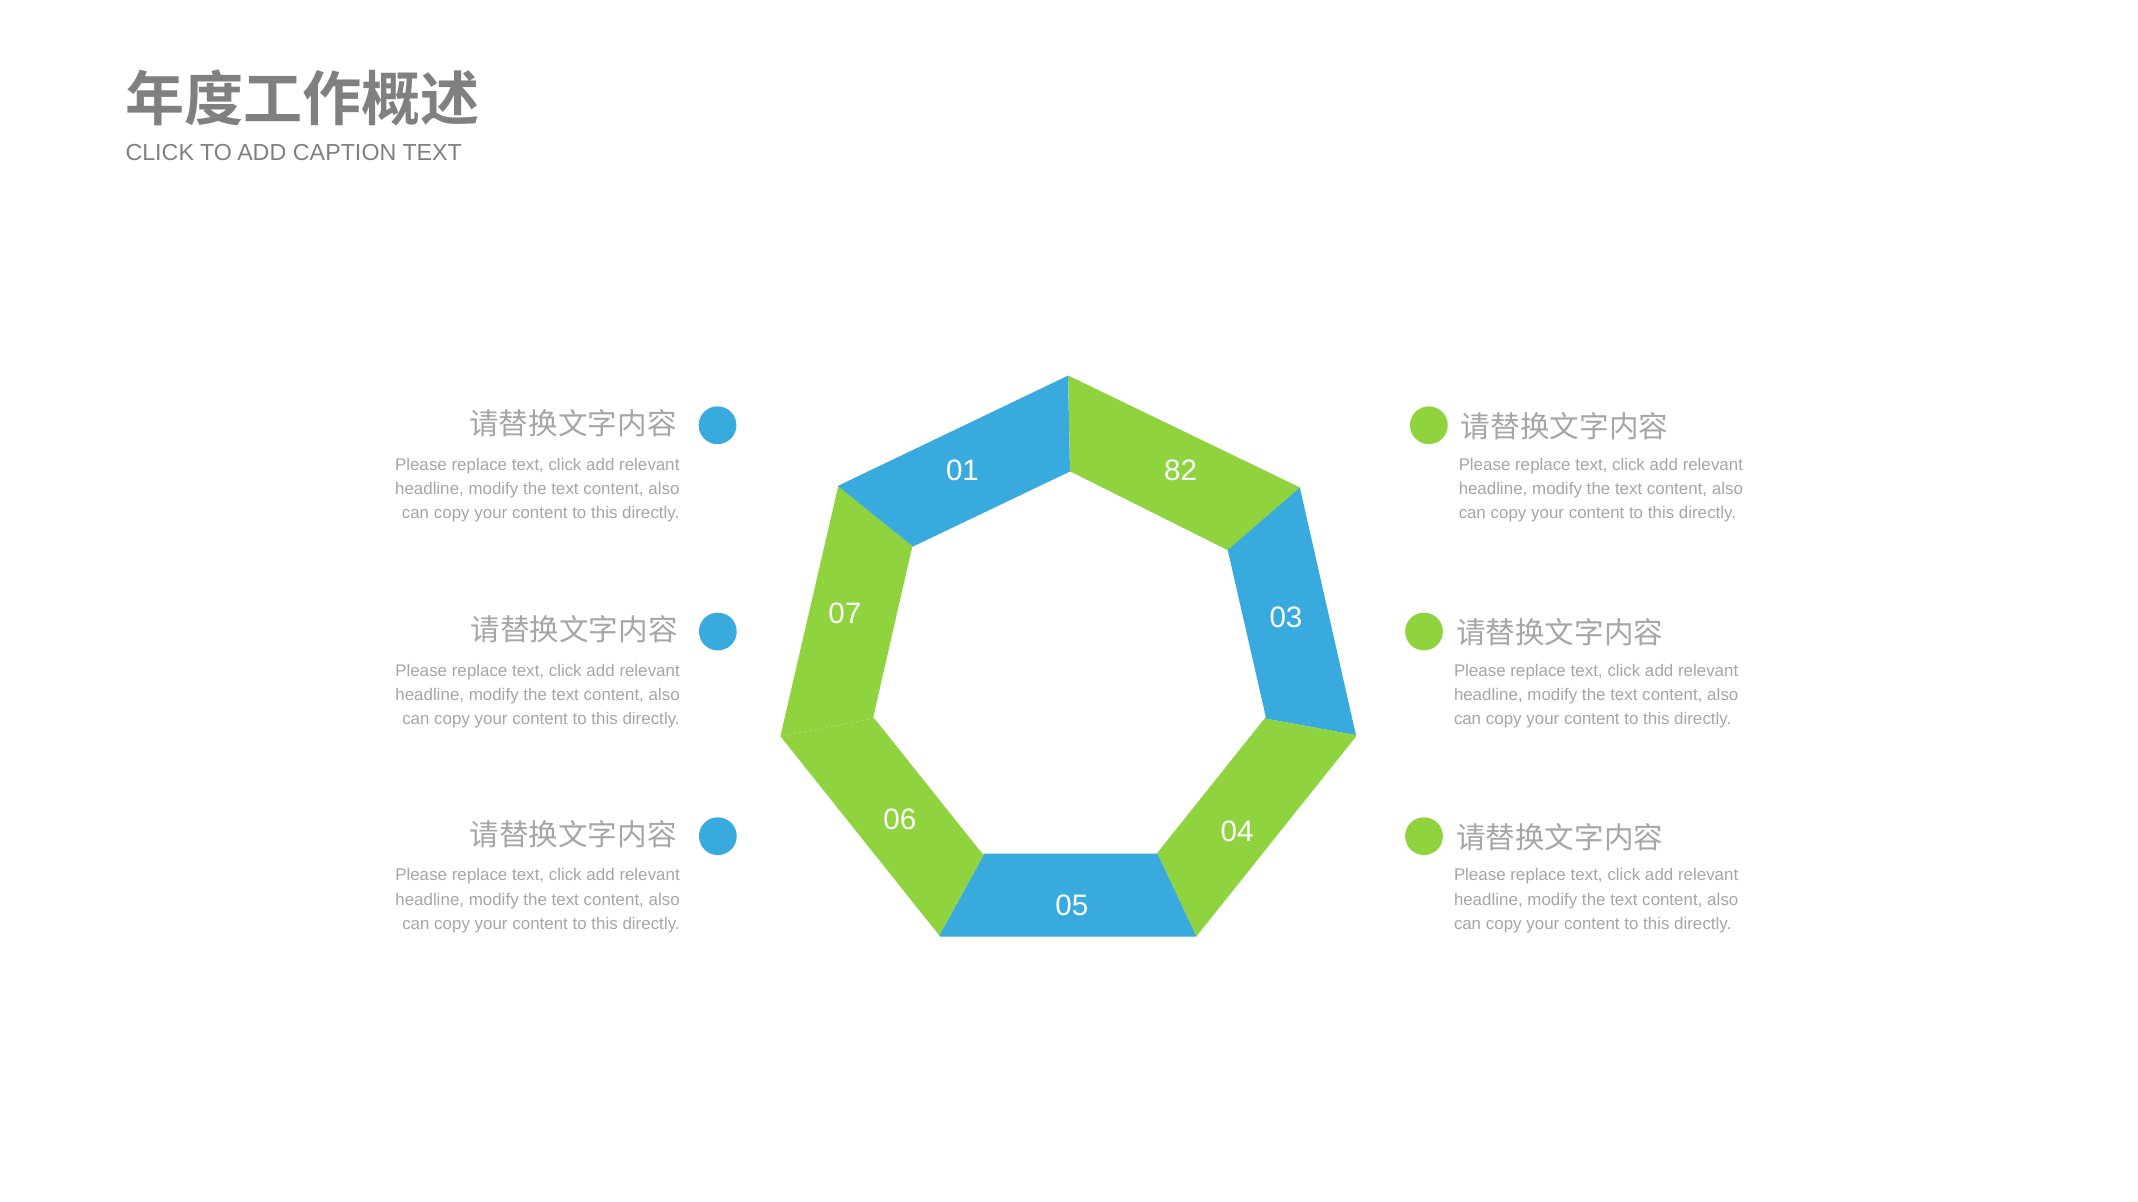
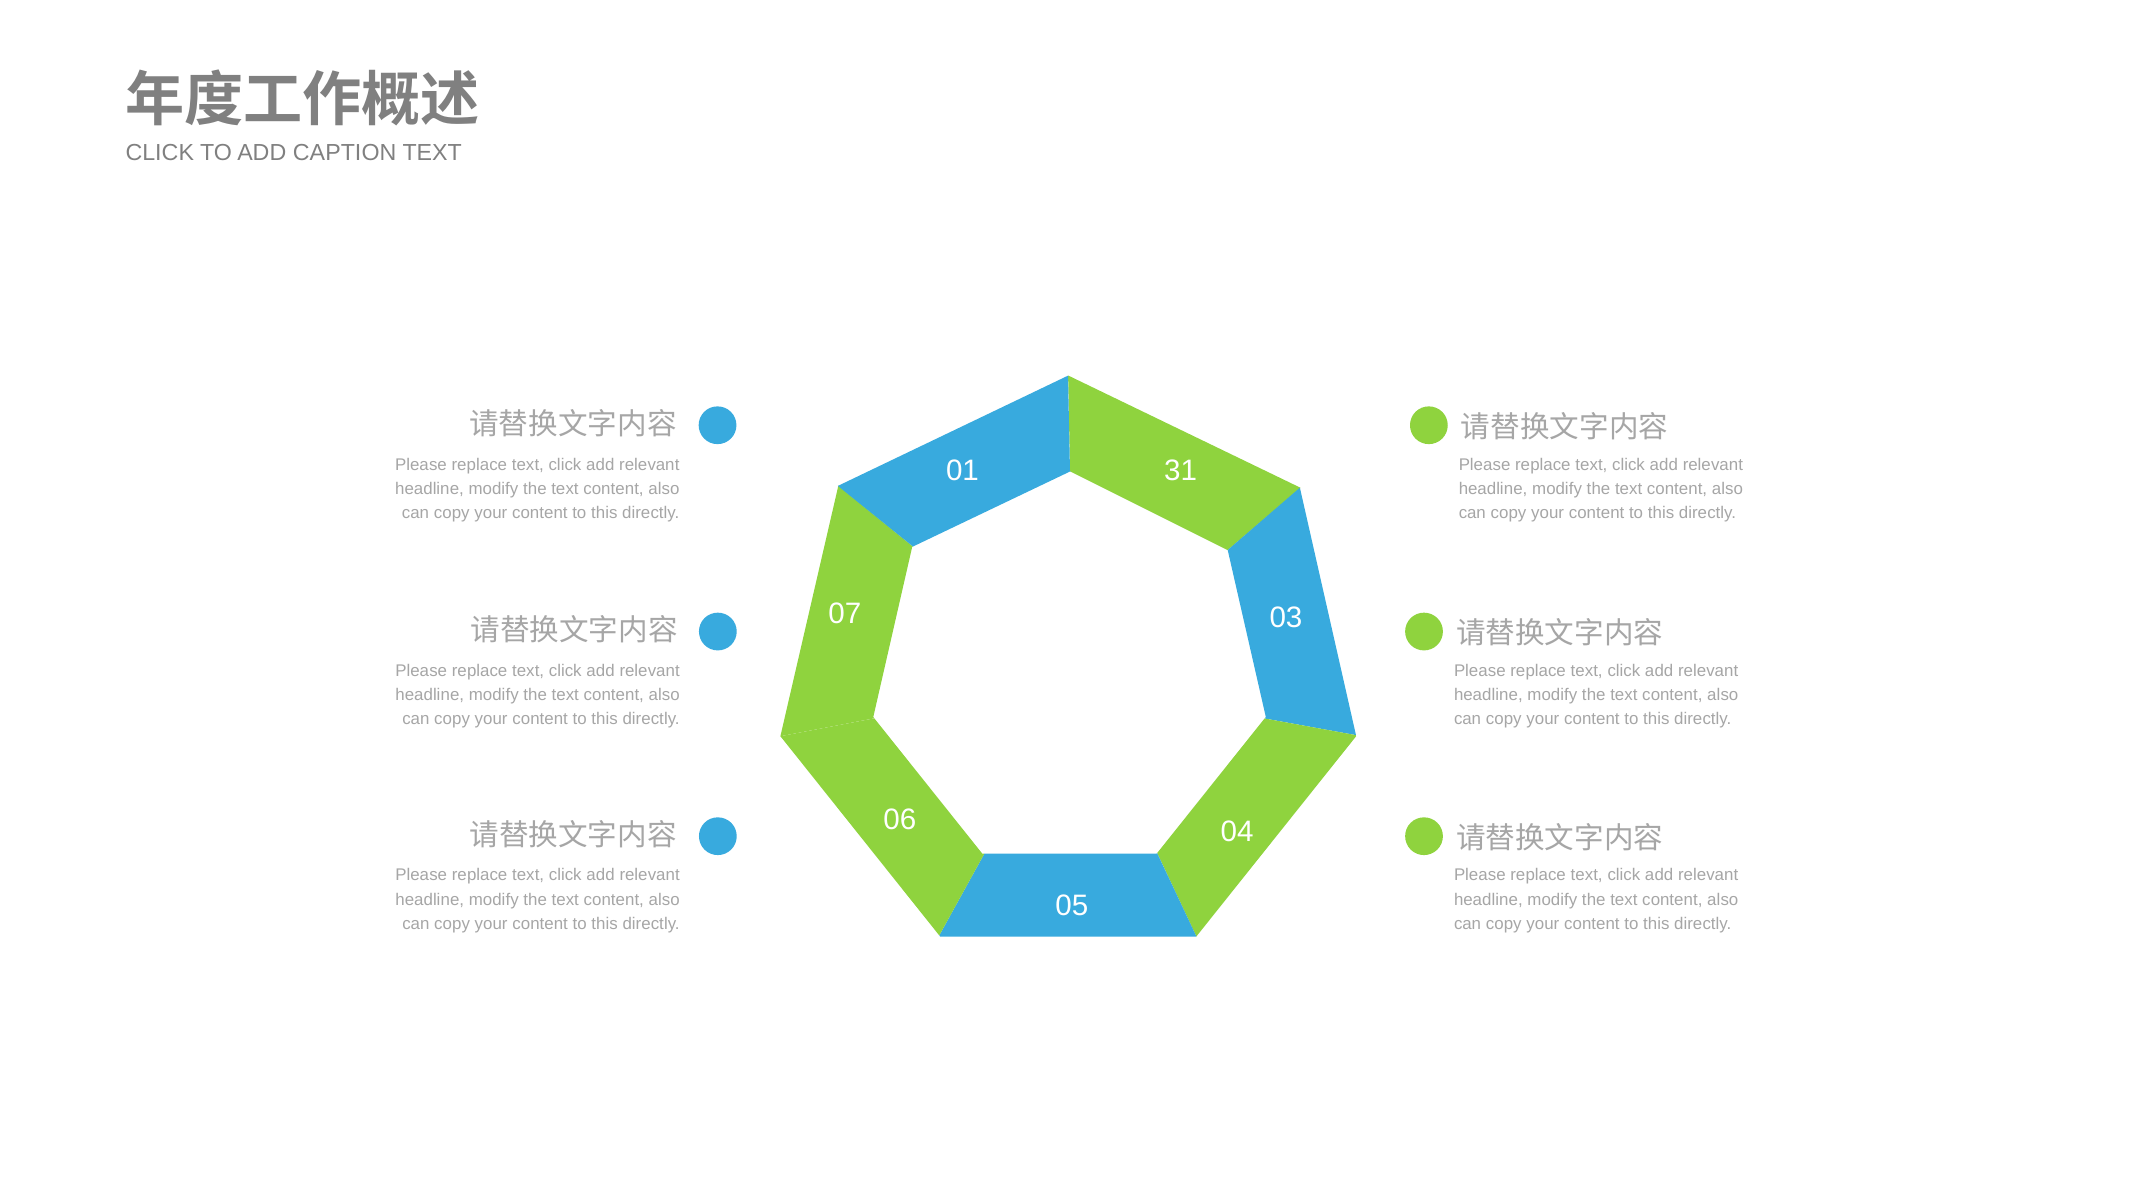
82: 82 -> 31
